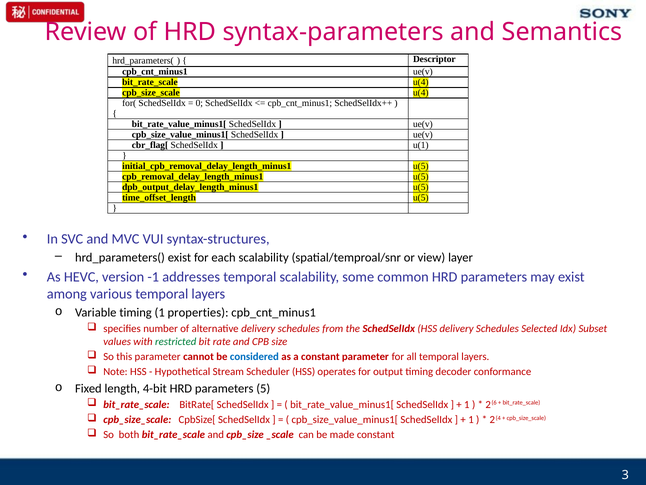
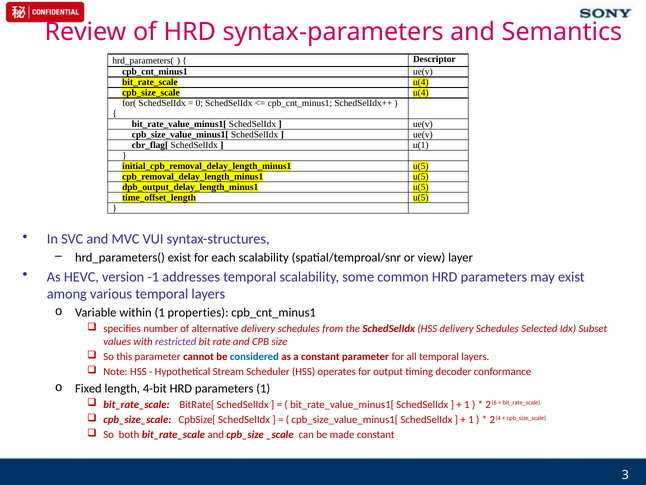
Variable timing: timing -> within
restricted colour: green -> purple
parameters 5: 5 -> 1
